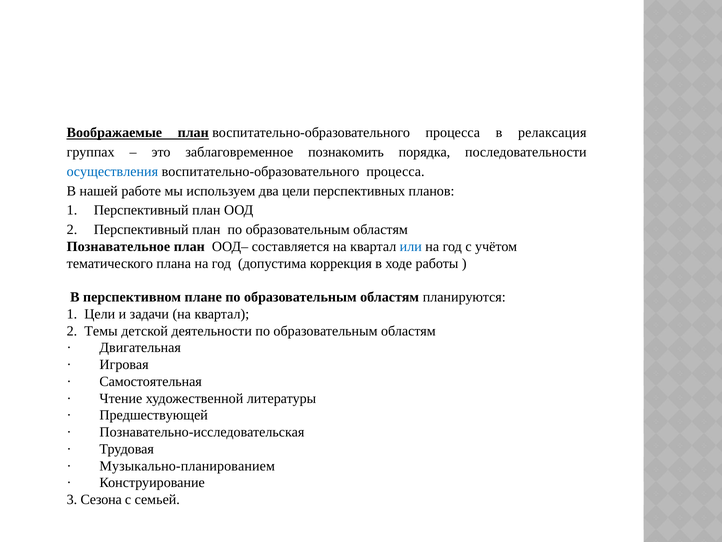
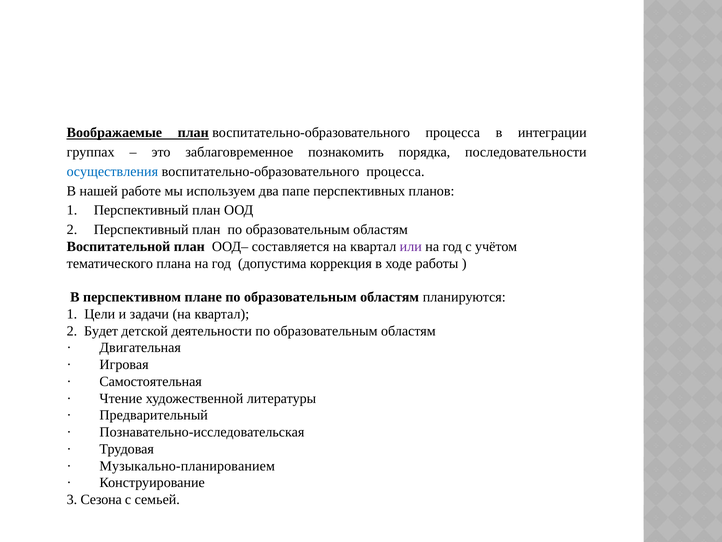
релаксация: релаксация -> интеграции
два цели: цели -> папе
Познавательное: Познавательное -> Воспитательной
или colour: blue -> purple
Темы: Темы -> Будет
Предшествующей: Предшествующей -> Предварительный
